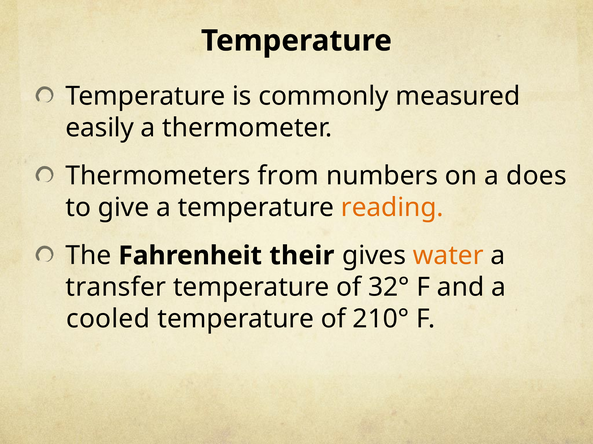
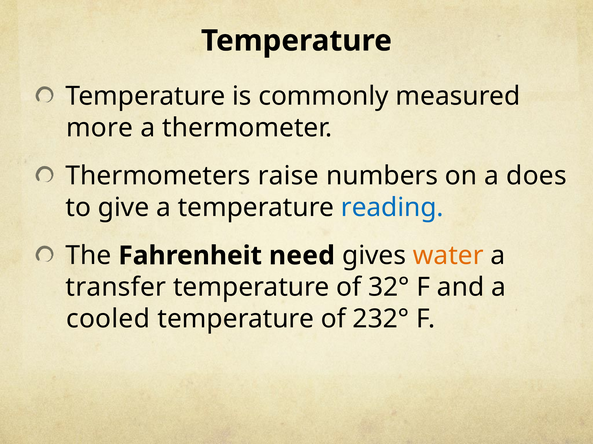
easily: easily -> more
from: from -> raise
reading colour: orange -> blue
their: their -> need
210°: 210° -> 232°
